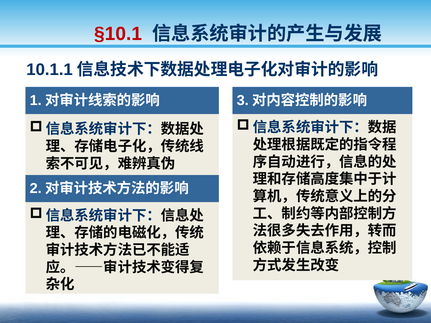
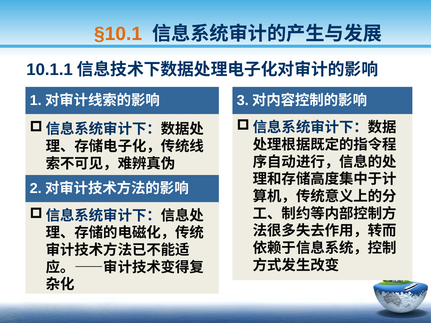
§10.1 colour: red -> orange
